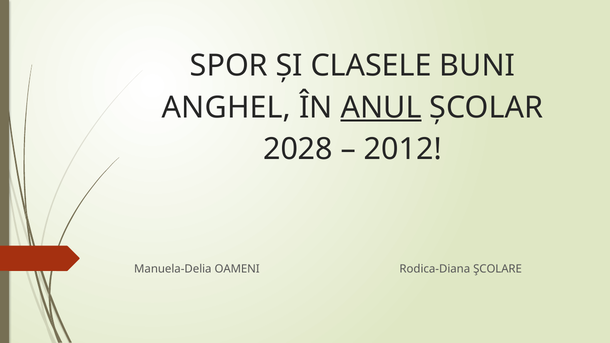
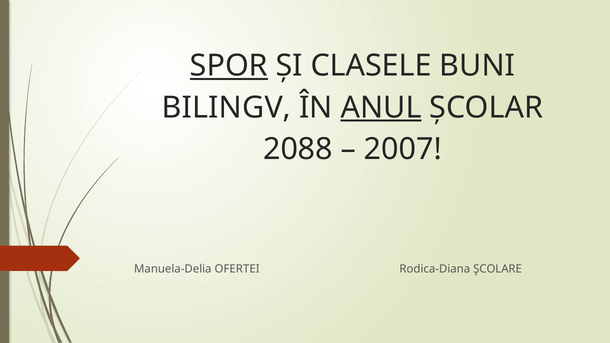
SPOR underline: none -> present
ANGHEL: ANGHEL -> BILINGV
2028: 2028 -> 2088
2012: 2012 -> 2007
OAMENI: OAMENI -> OFERTEI
